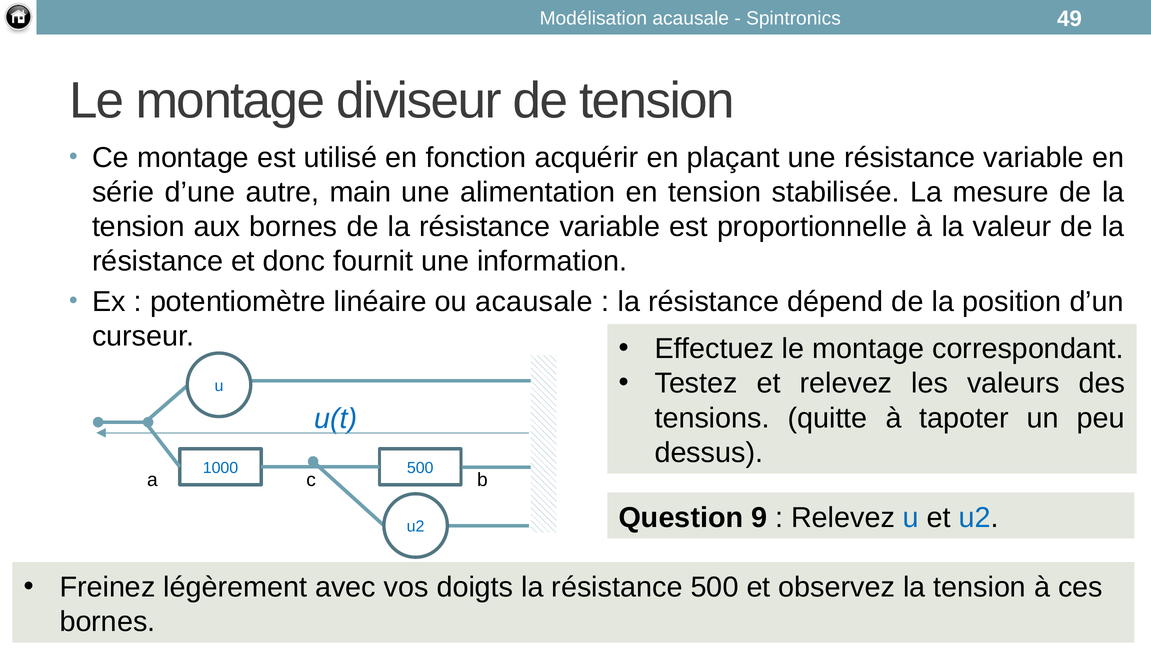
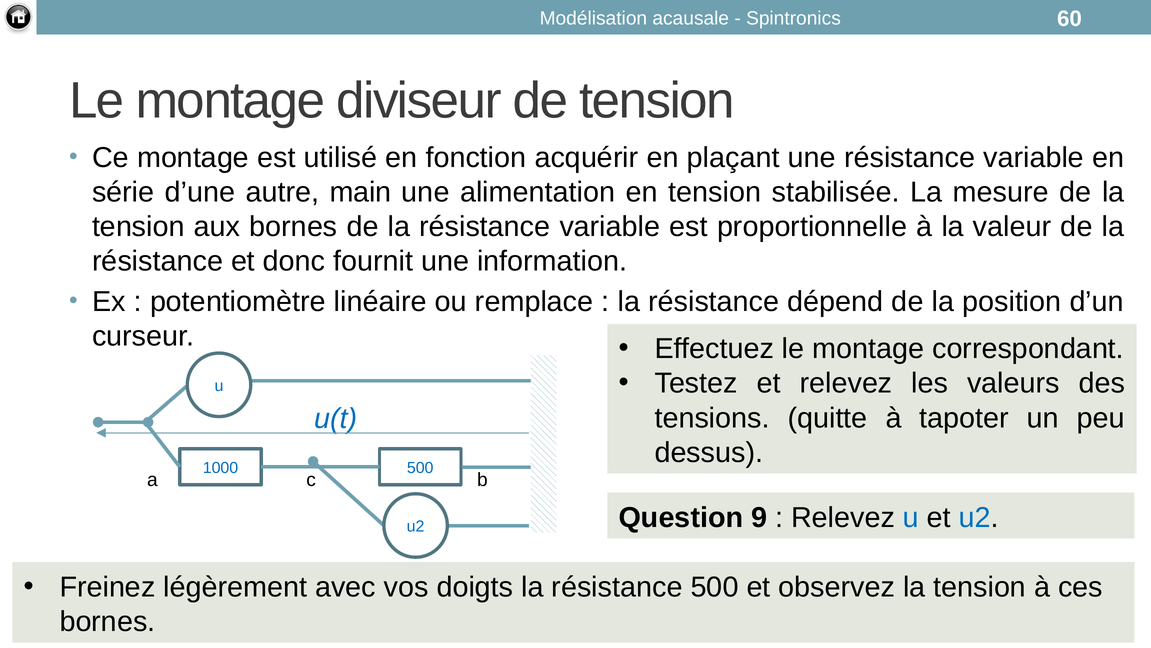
49: 49 -> 60
ou acausale: acausale -> remplace
